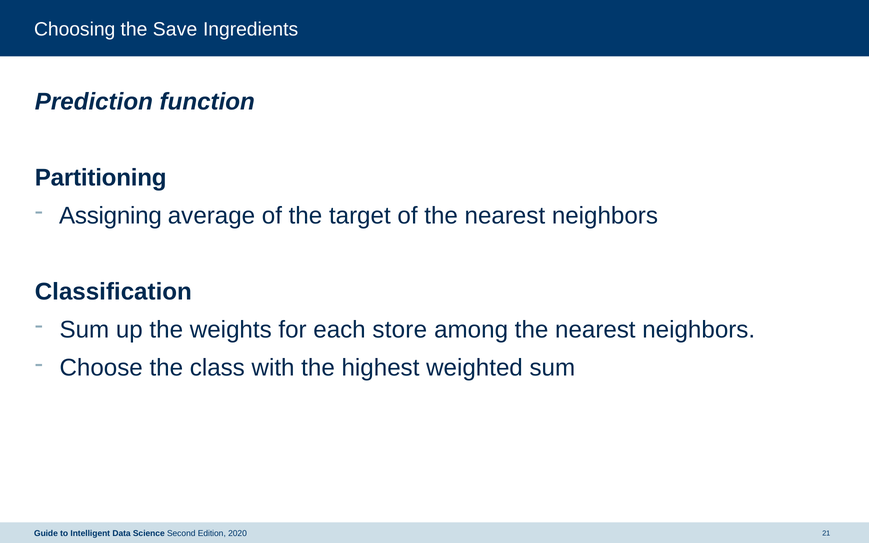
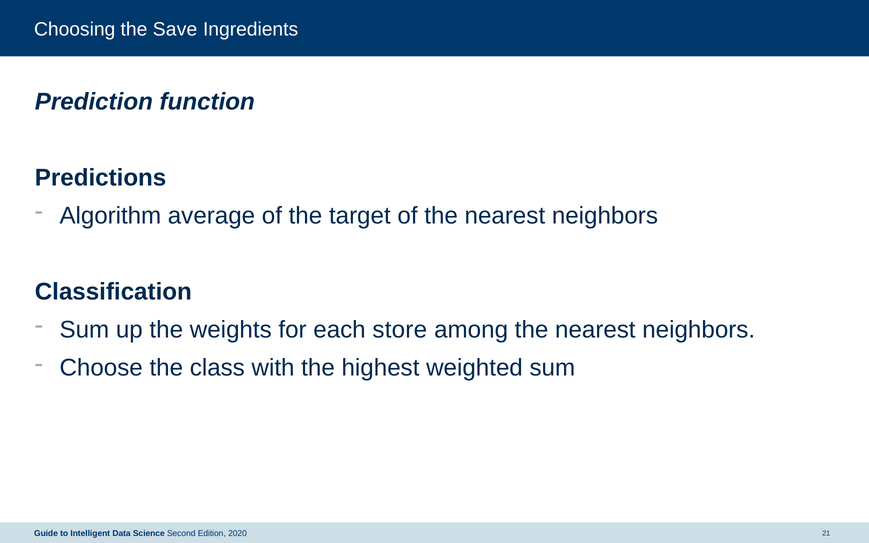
Partitioning: Partitioning -> Predictions
Assigning: Assigning -> Algorithm
